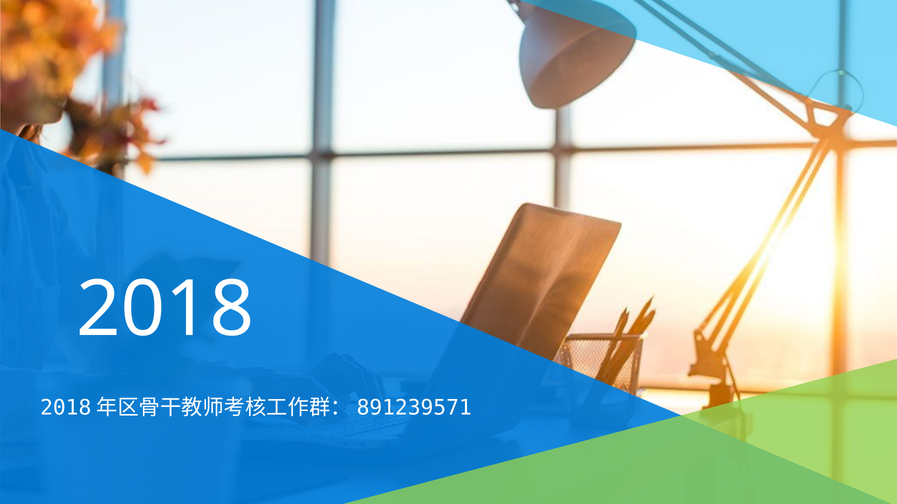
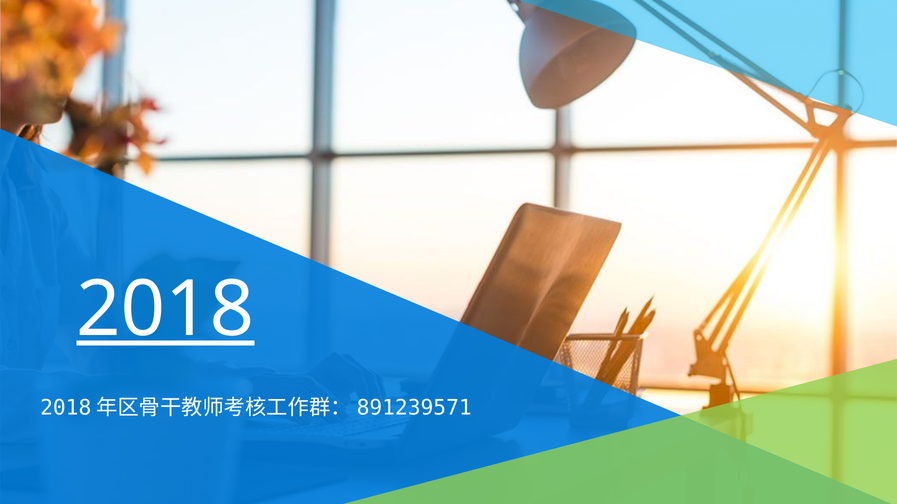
2018 underline: none -> present
